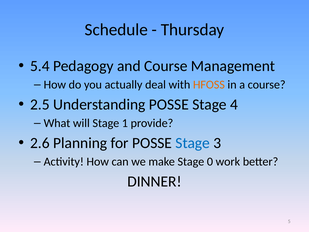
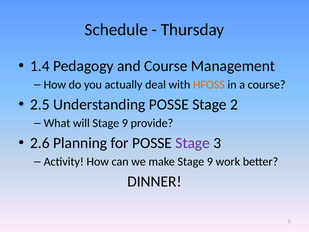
5.4: 5.4 -> 1.4
4: 4 -> 2
will Stage 1: 1 -> 9
Stage at (193, 143) colour: blue -> purple
make Stage 0: 0 -> 9
